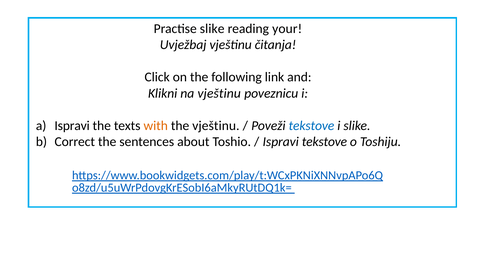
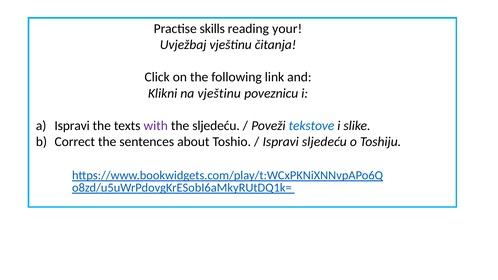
Practise slike: slike -> skills
with colour: orange -> purple
the vještinu: vještinu -> sljedeću
Ispravi tekstove: tekstove -> sljedeću
